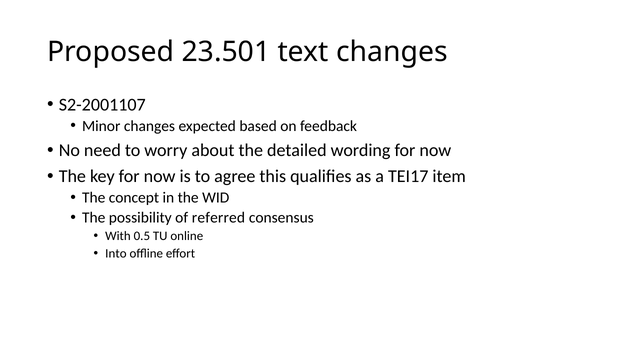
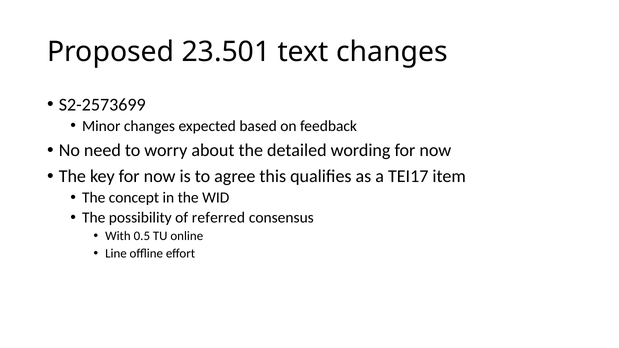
S2-2001107: S2-2001107 -> S2-2573699
Into: Into -> Line
